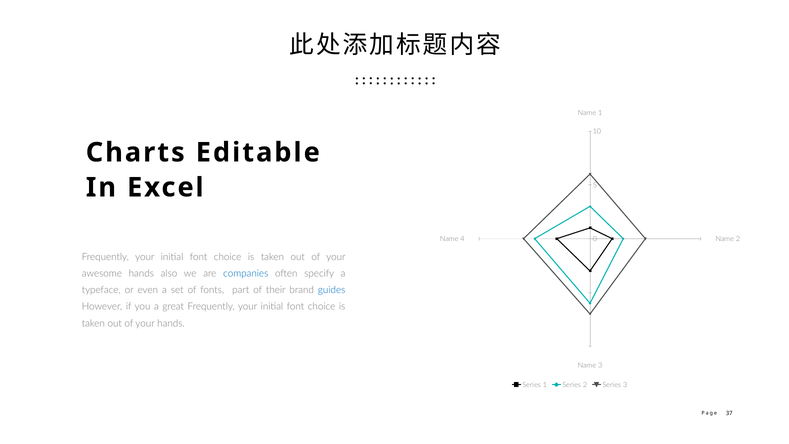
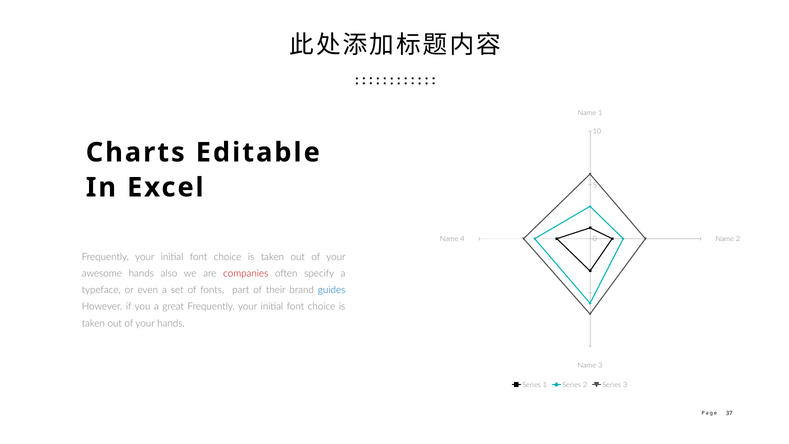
companies colour: blue -> red
